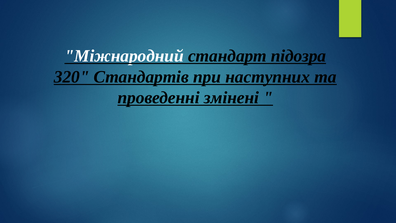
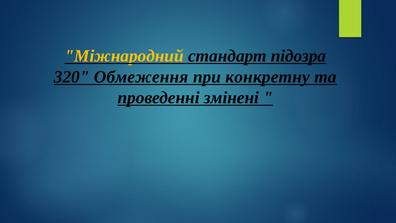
Міжнародний colour: white -> yellow
Стандартів: Стандартів -> Обмеження
наступних: наступних -> конкретну
